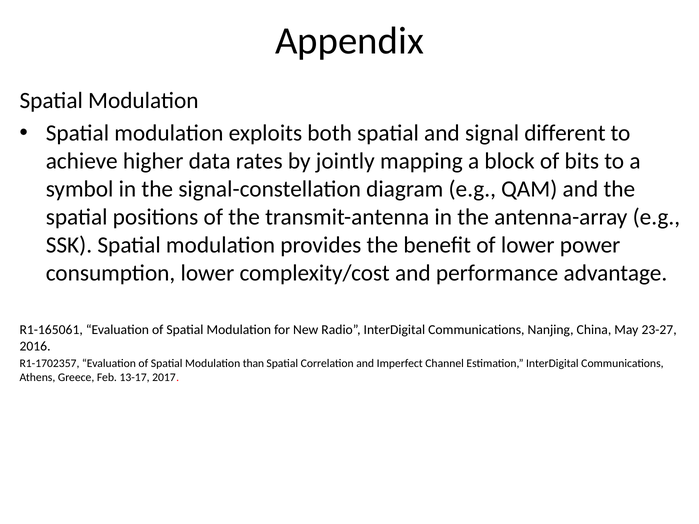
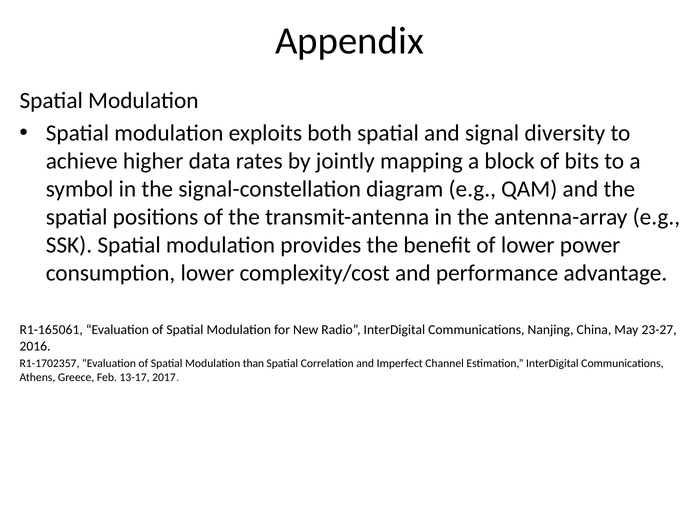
different: different -> diversity
